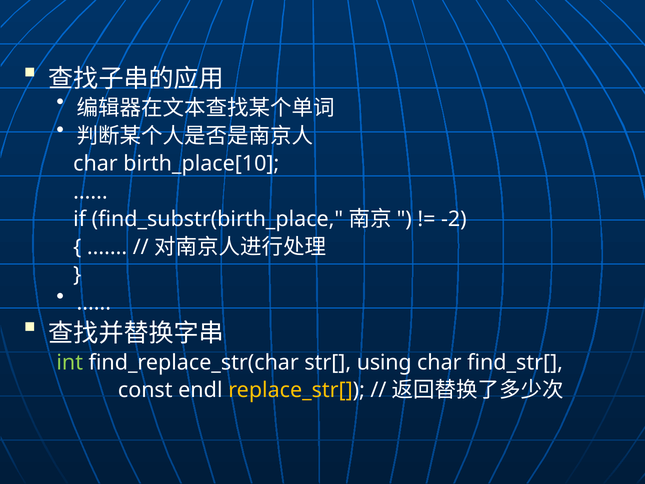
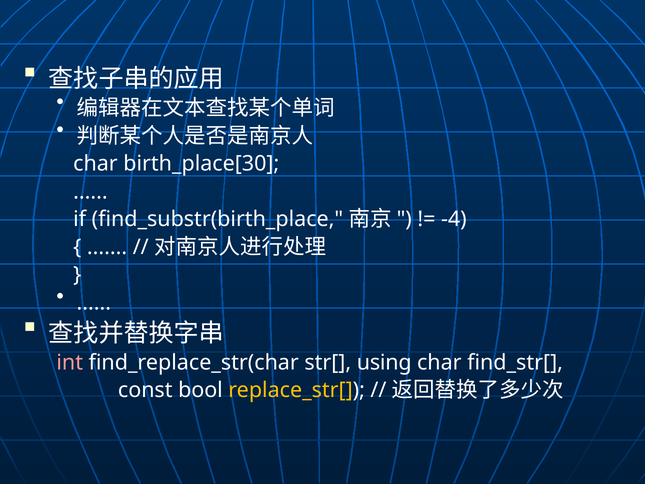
birth_place[10: birth_place[10 -> birth_place[30
-2: -2 -> -4
int colour: light green -> pink
endl: endl -> bool
